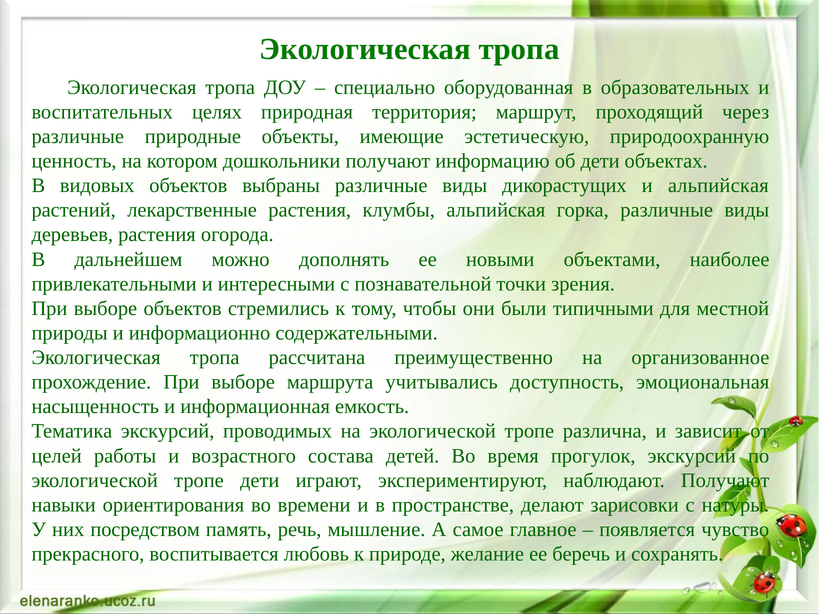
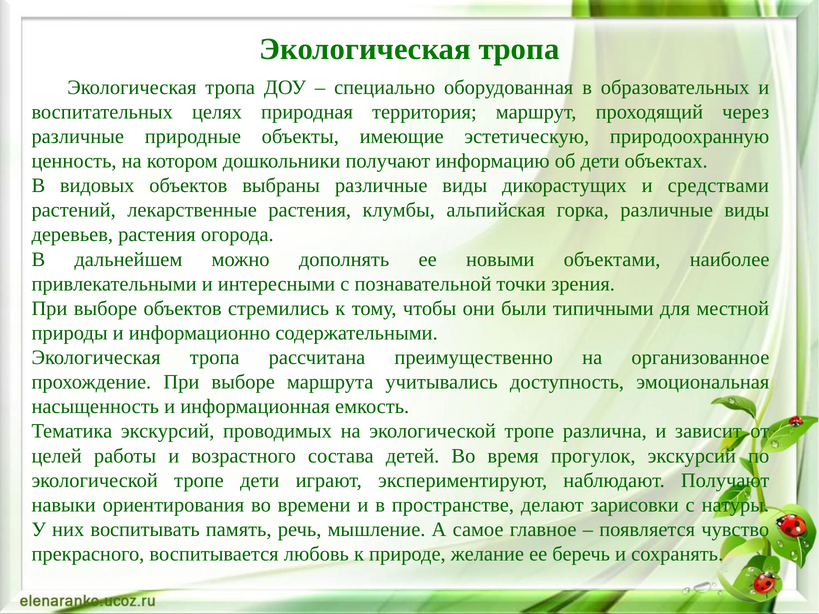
и альпийская: альпийская -> средствами
посредством: посредством -> воспитывать
